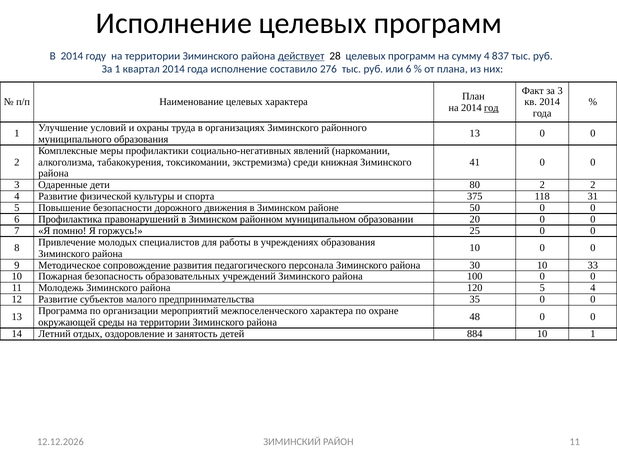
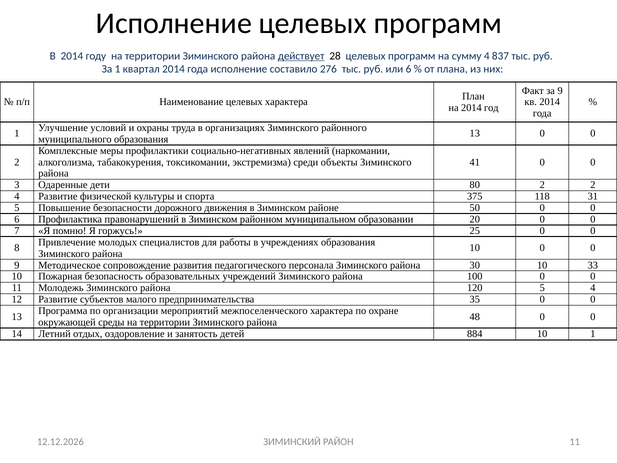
за 3: 3 -> 9
год underline: present -> none
книжная: книжная -> объекты
